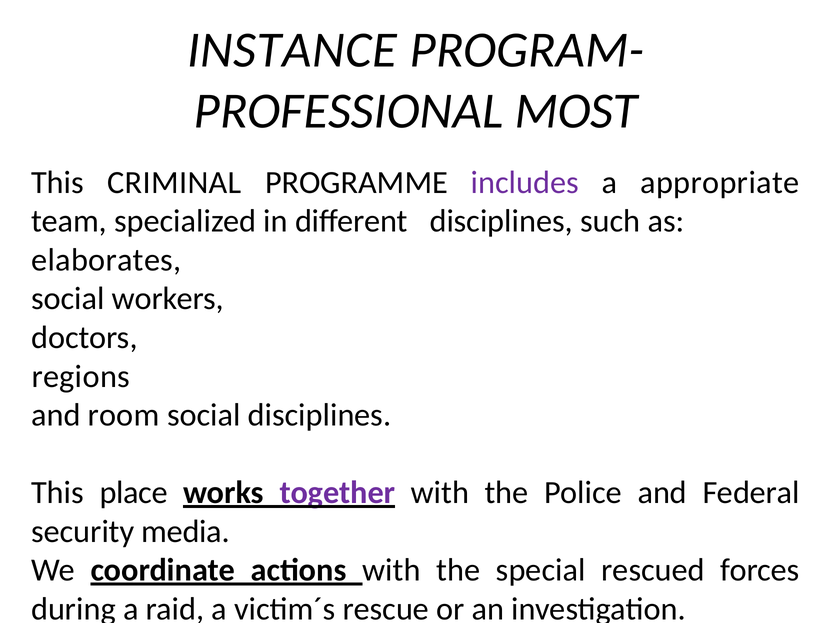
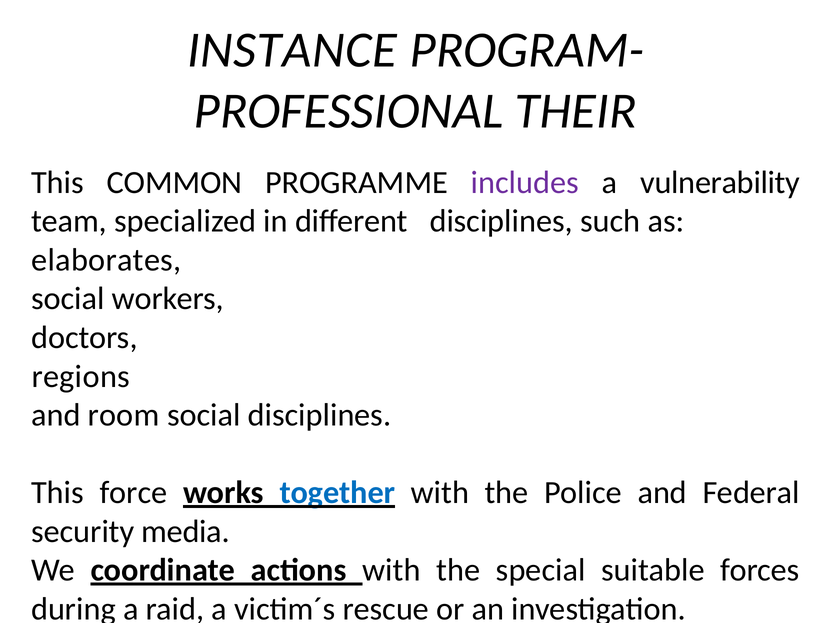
MOST: MOST -> THEIR
CRIMINAL: CRIMINAL -> COMMON
appropriate: appropriate -> vulnerability
place: place -> force
together colour: purple -> blue
rescued: rescued -> suitable
